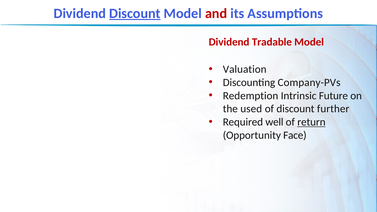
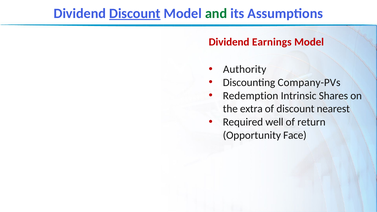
and colour: red -> green
Tradable: Tradable -> Earnings
Valuation: Valuation -> Authority
Future: Future -> Shares
used: used -> extra
further: further -> nearest
return underline: present -> none
